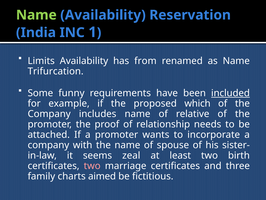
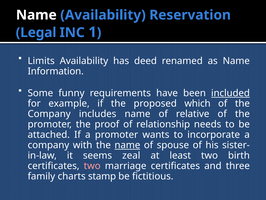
Name at (36, 15) colour: light green -> white
India: India -> Legal
from: from -> deed
Trifurcation: Trifurcation -> Information
name at (127, 145) underline: none -> present
aimed: aimed -> stamp
